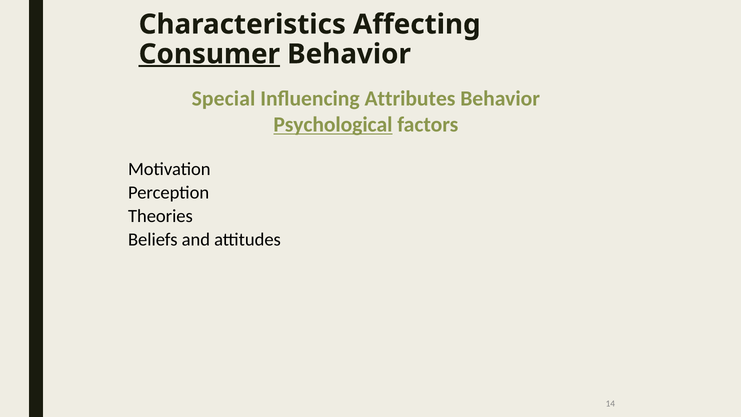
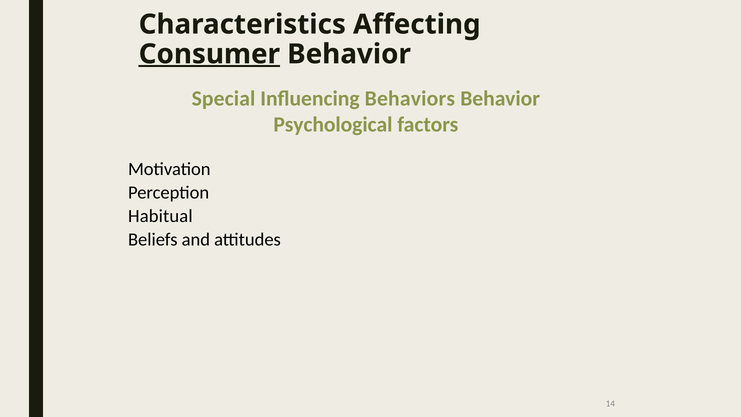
Attributes: Attributes -> Behaviors
Psychological underline: present -> none
Theories: Theories -> Habitual
